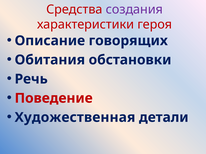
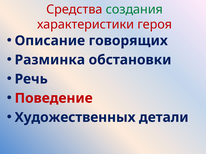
создания colour: purple -> green
Обитания: Обитания -> Разминка
Художественная: Художественная -> Художественных
